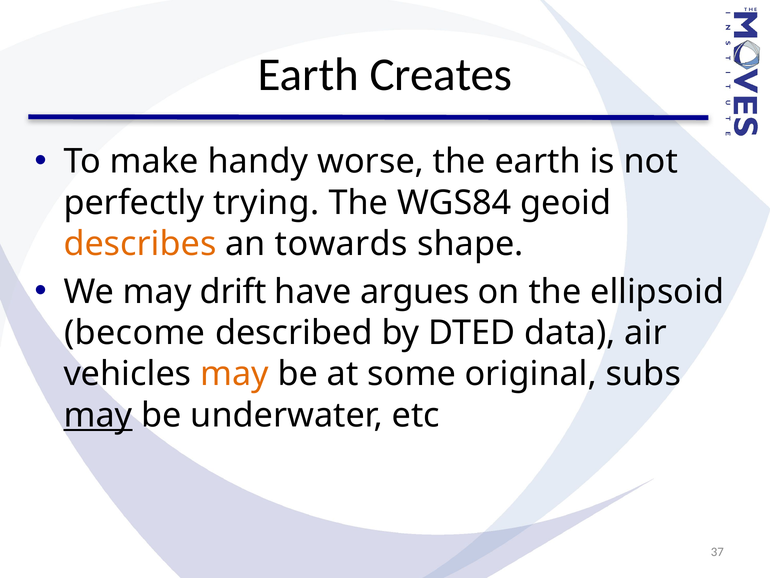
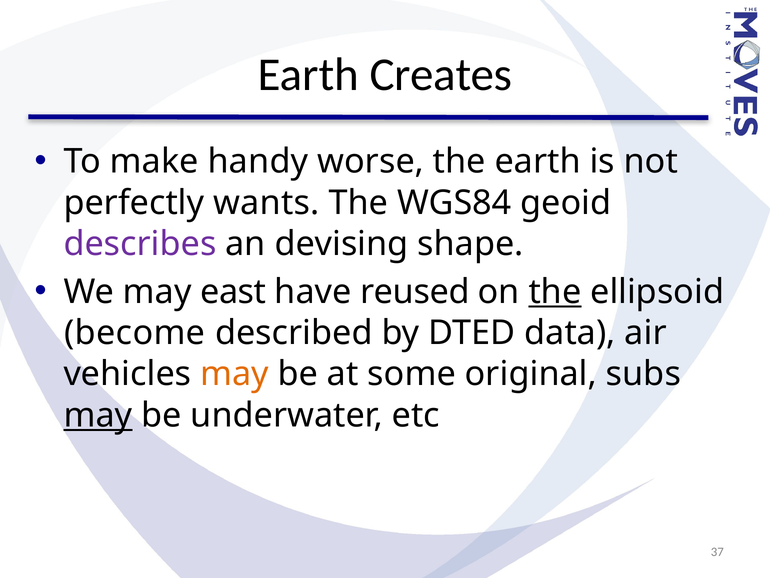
trying: trying -> wants
describes colour: orange -> purple
towards: towards -> devising
drift: drift -> east
argues: argues -> reused
the at (555, 292) underline: none -> present
